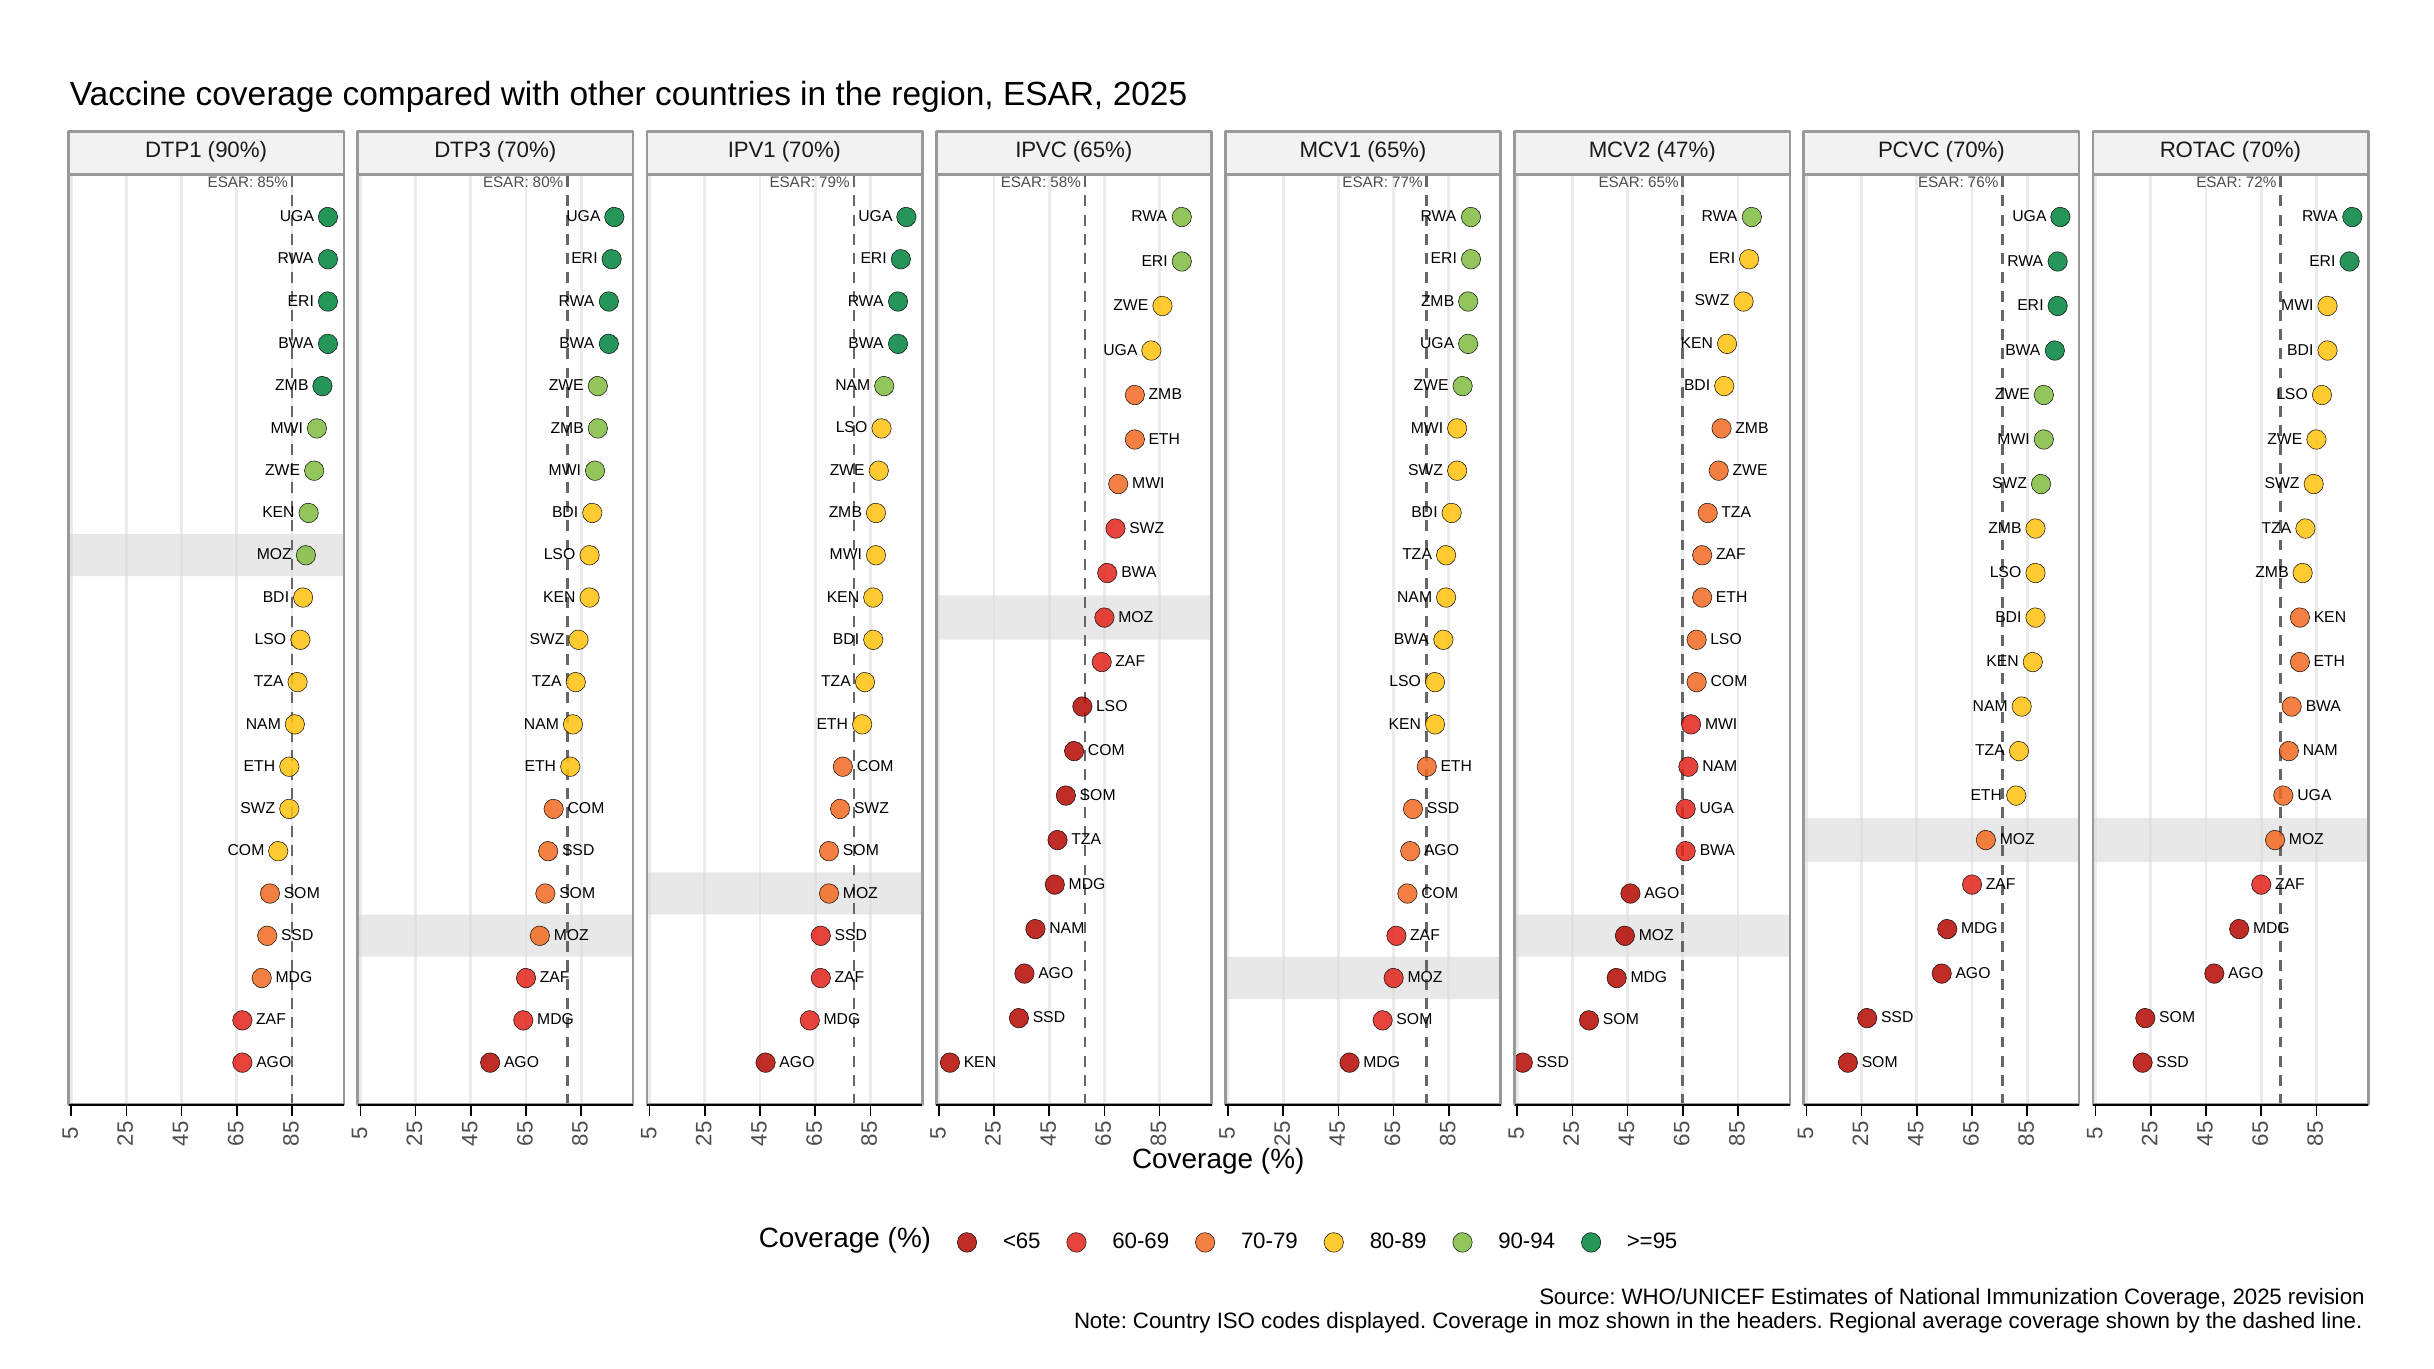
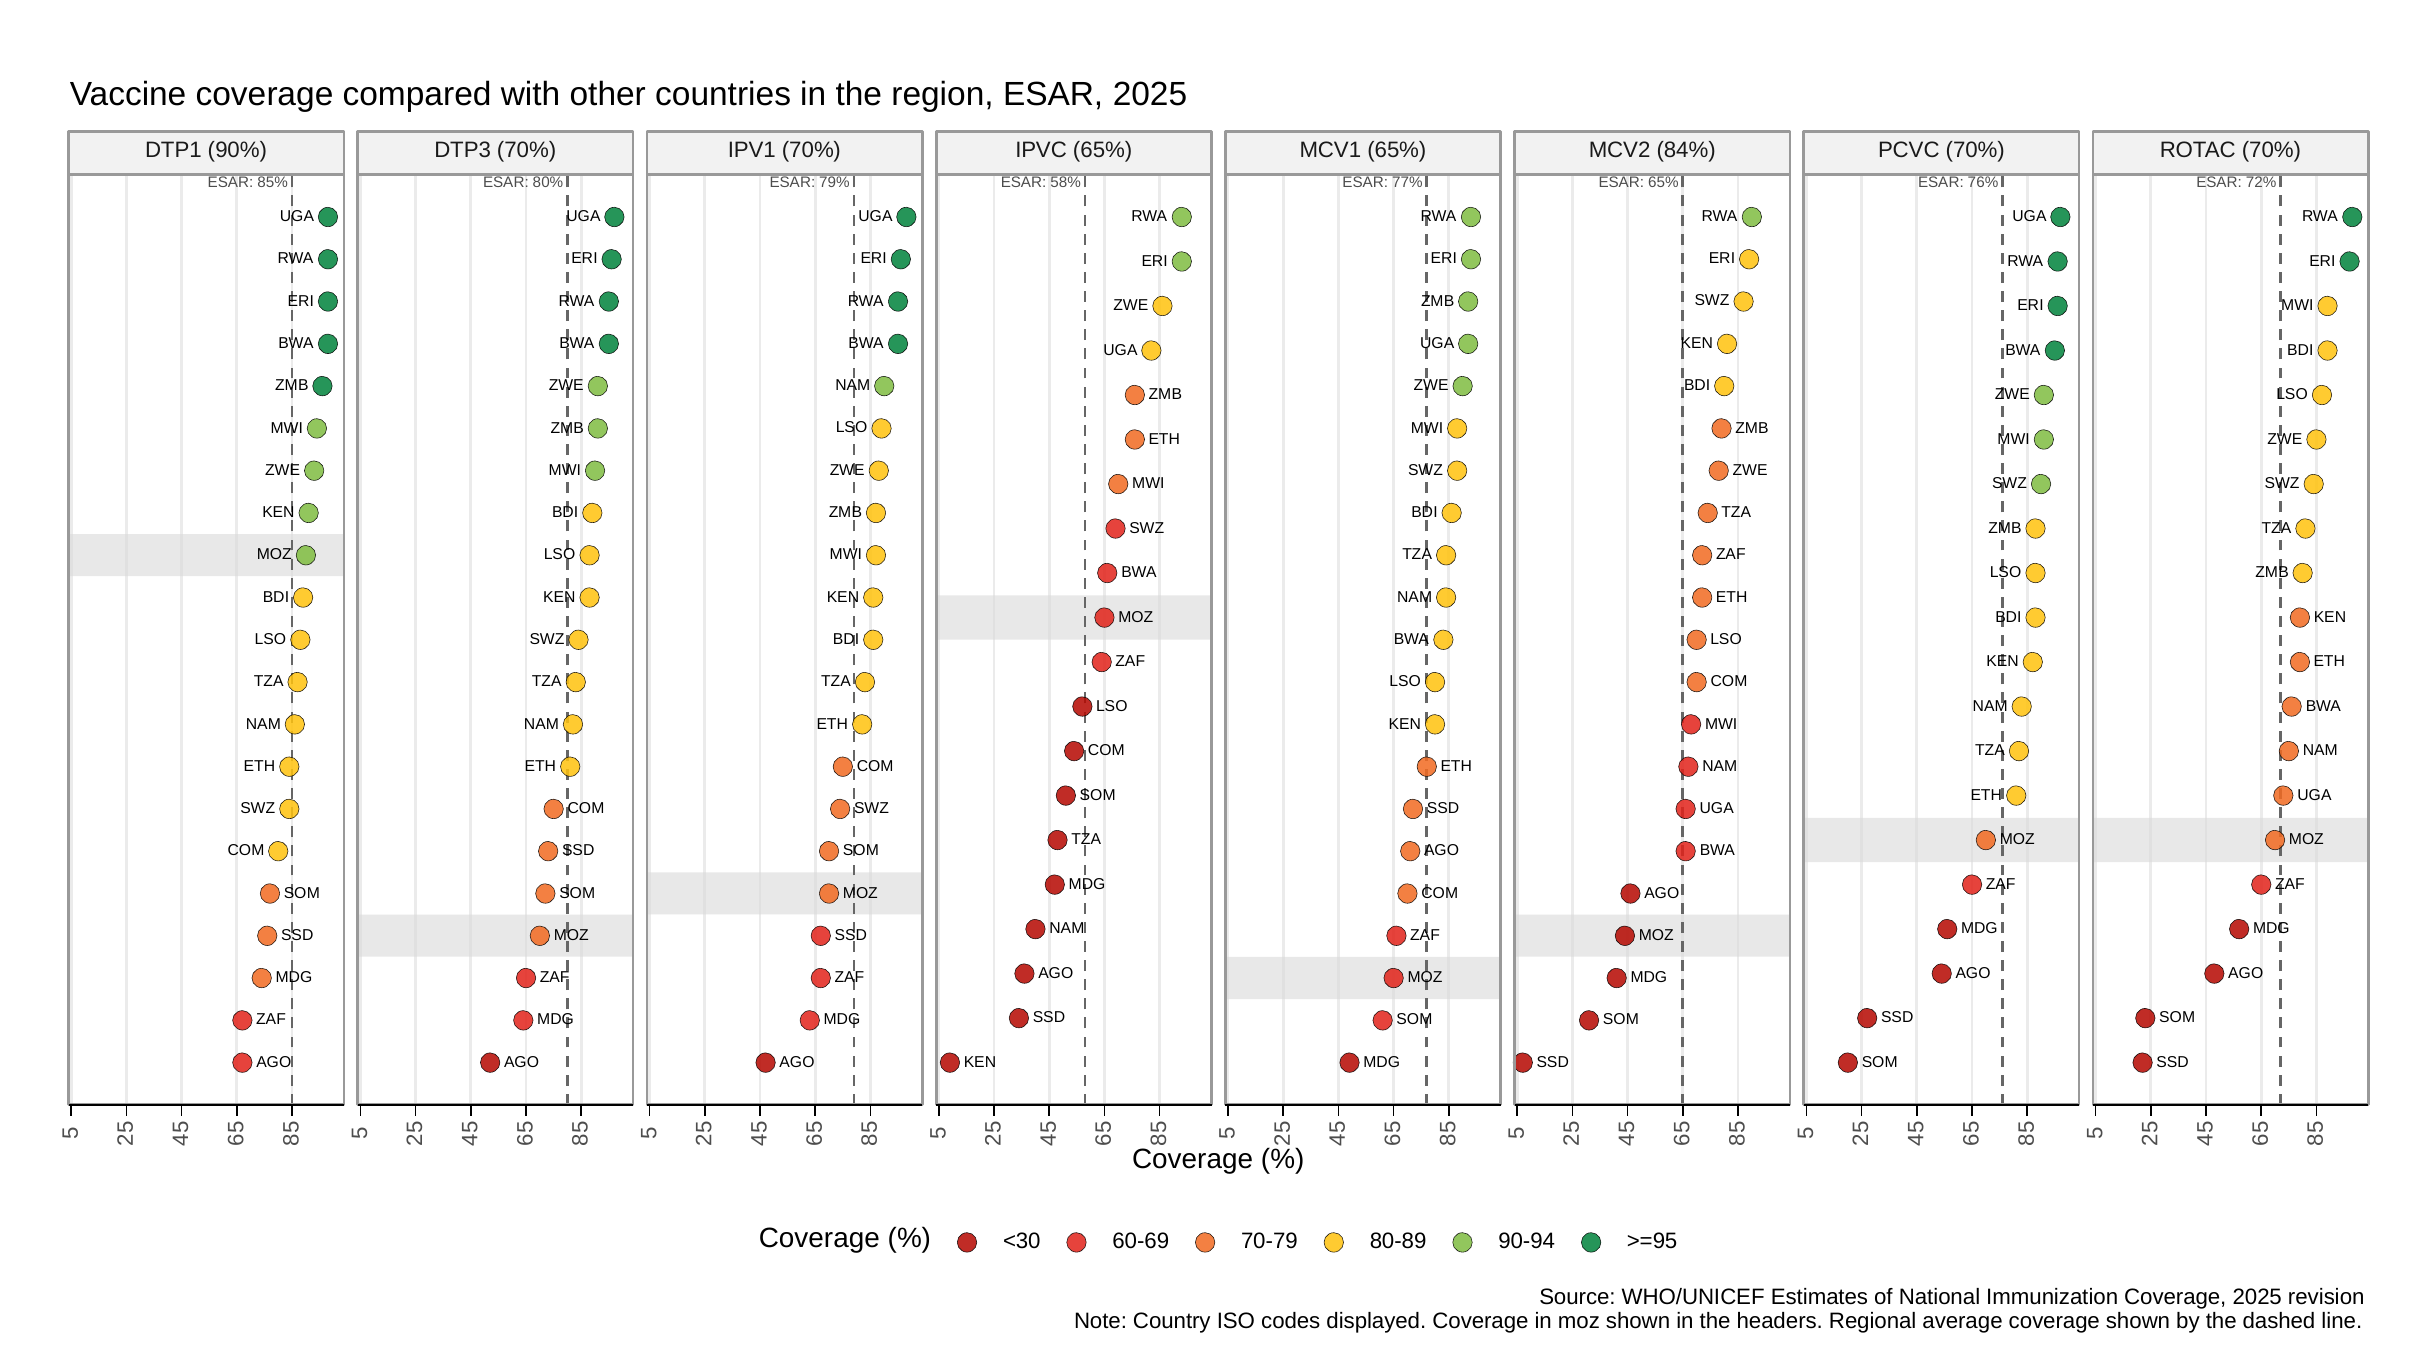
47%: 47% -> 84%
<65: <65 -> <30
